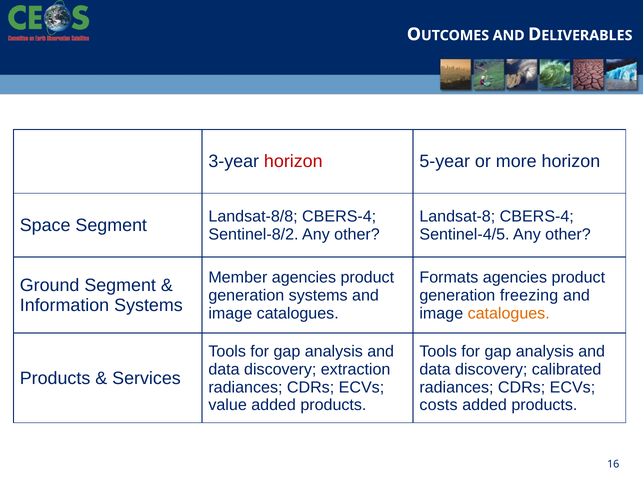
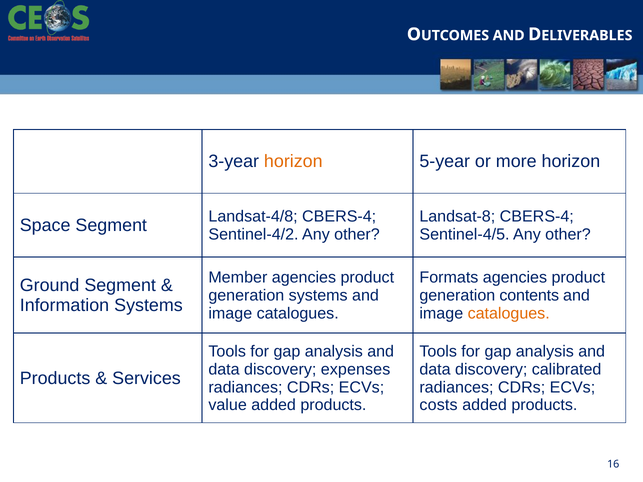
horizon at (293, 162) colour: red -> orange
Landsat-8/8: Landsat-8/8 -> Landsat-4/8
Sentinel-8/2: Sentinel-8/2 -> Sentinel-4/2
freezing: freezing -> contents
extraction: extraction -> expenses
